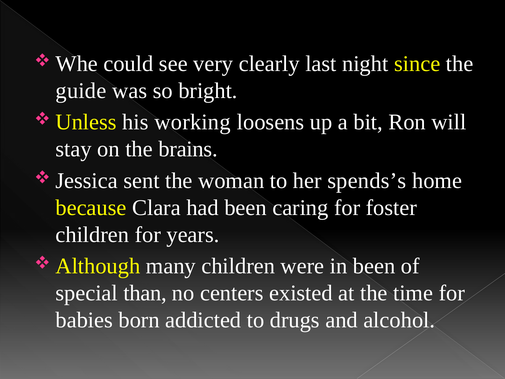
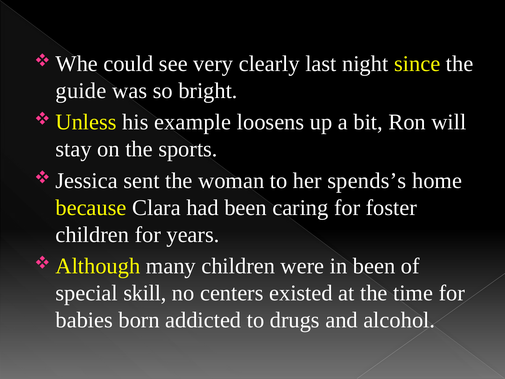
working: working -> example
brains: brains -> sports
than: than -> skill
